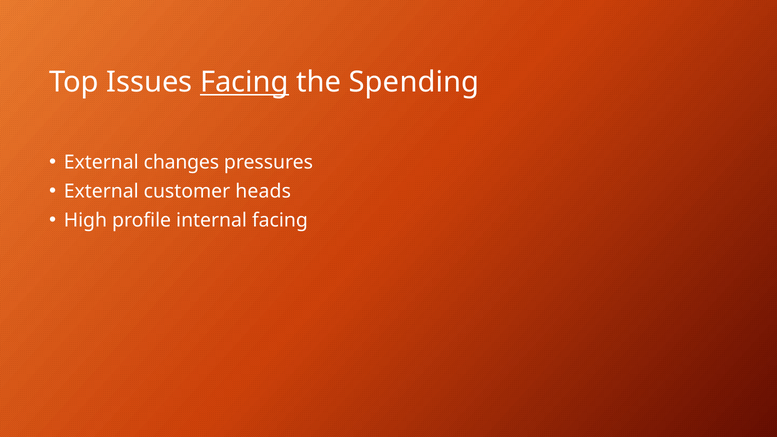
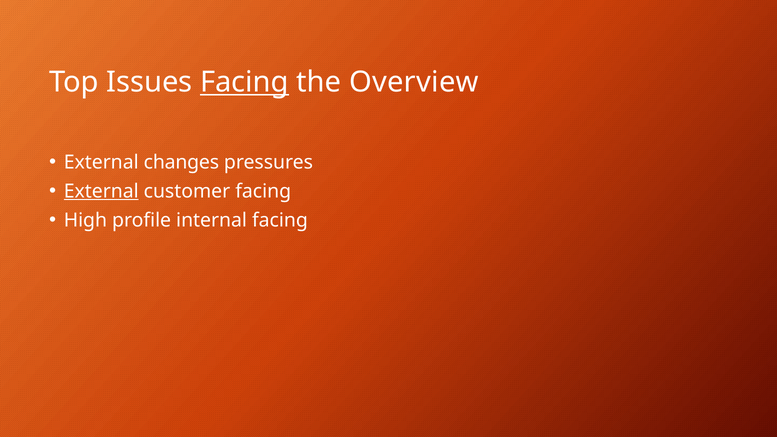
Spending: Spending -> Overview
External at (101, 191) underline: none -> present
customer heads: heads -> facing
